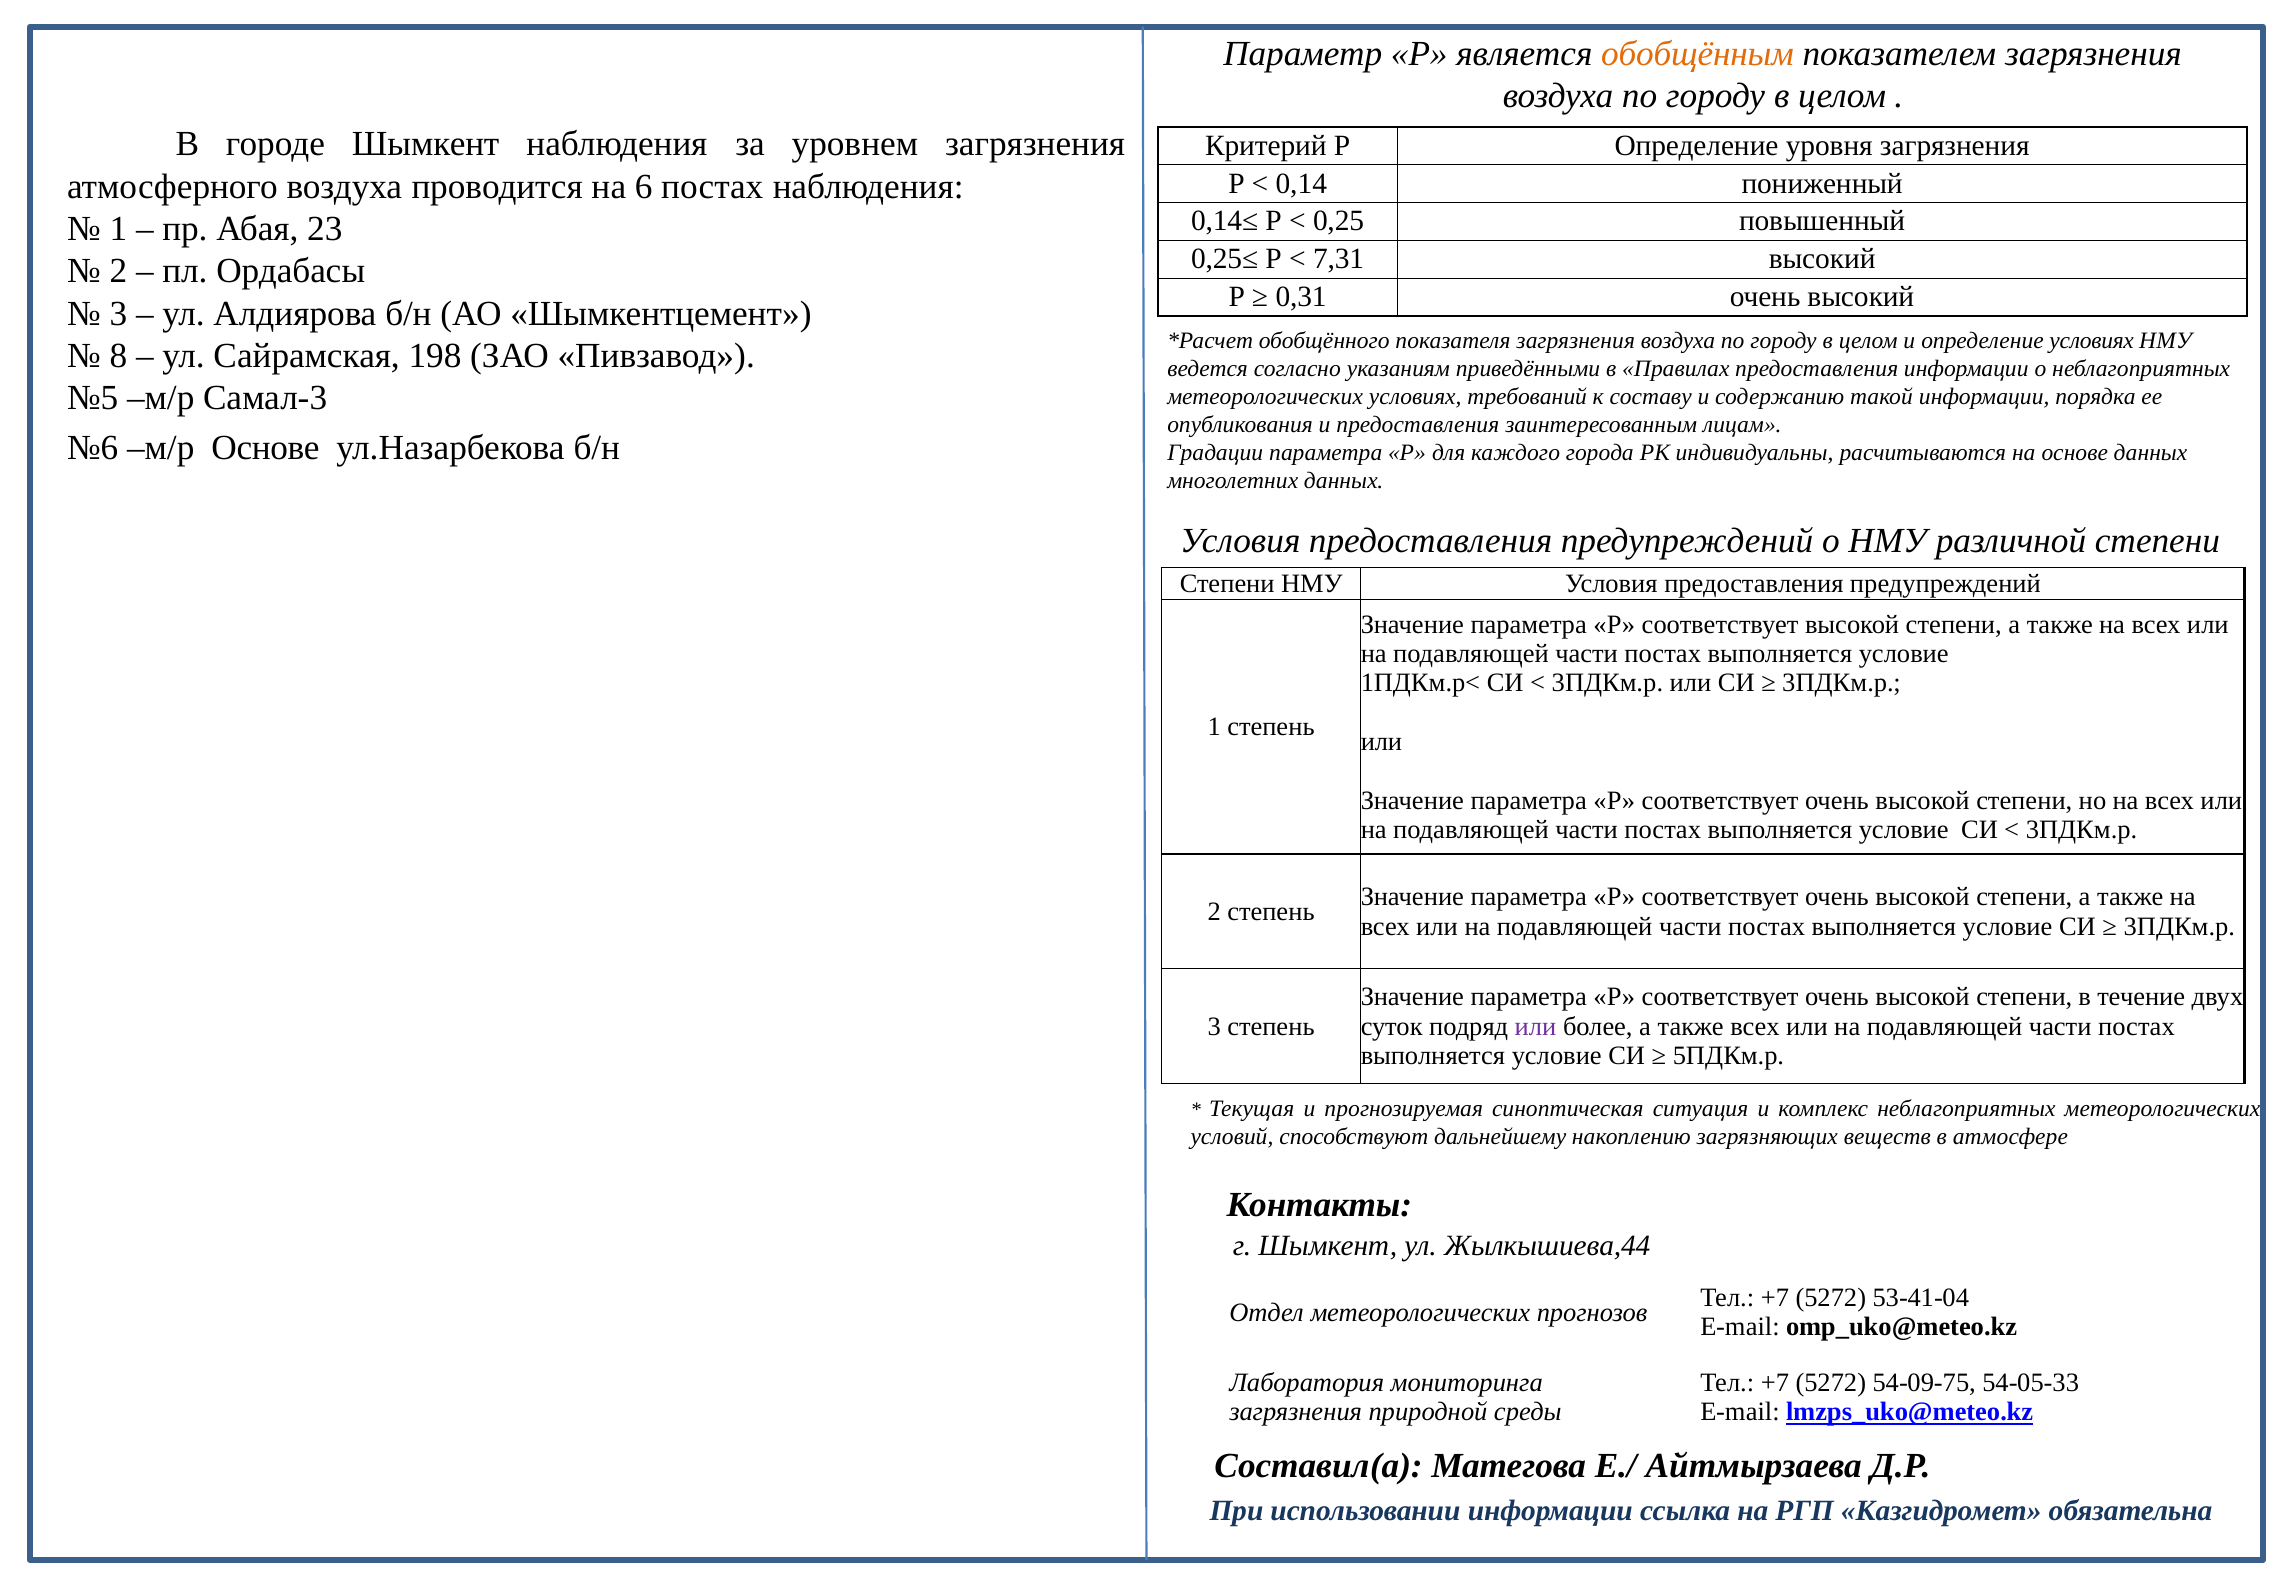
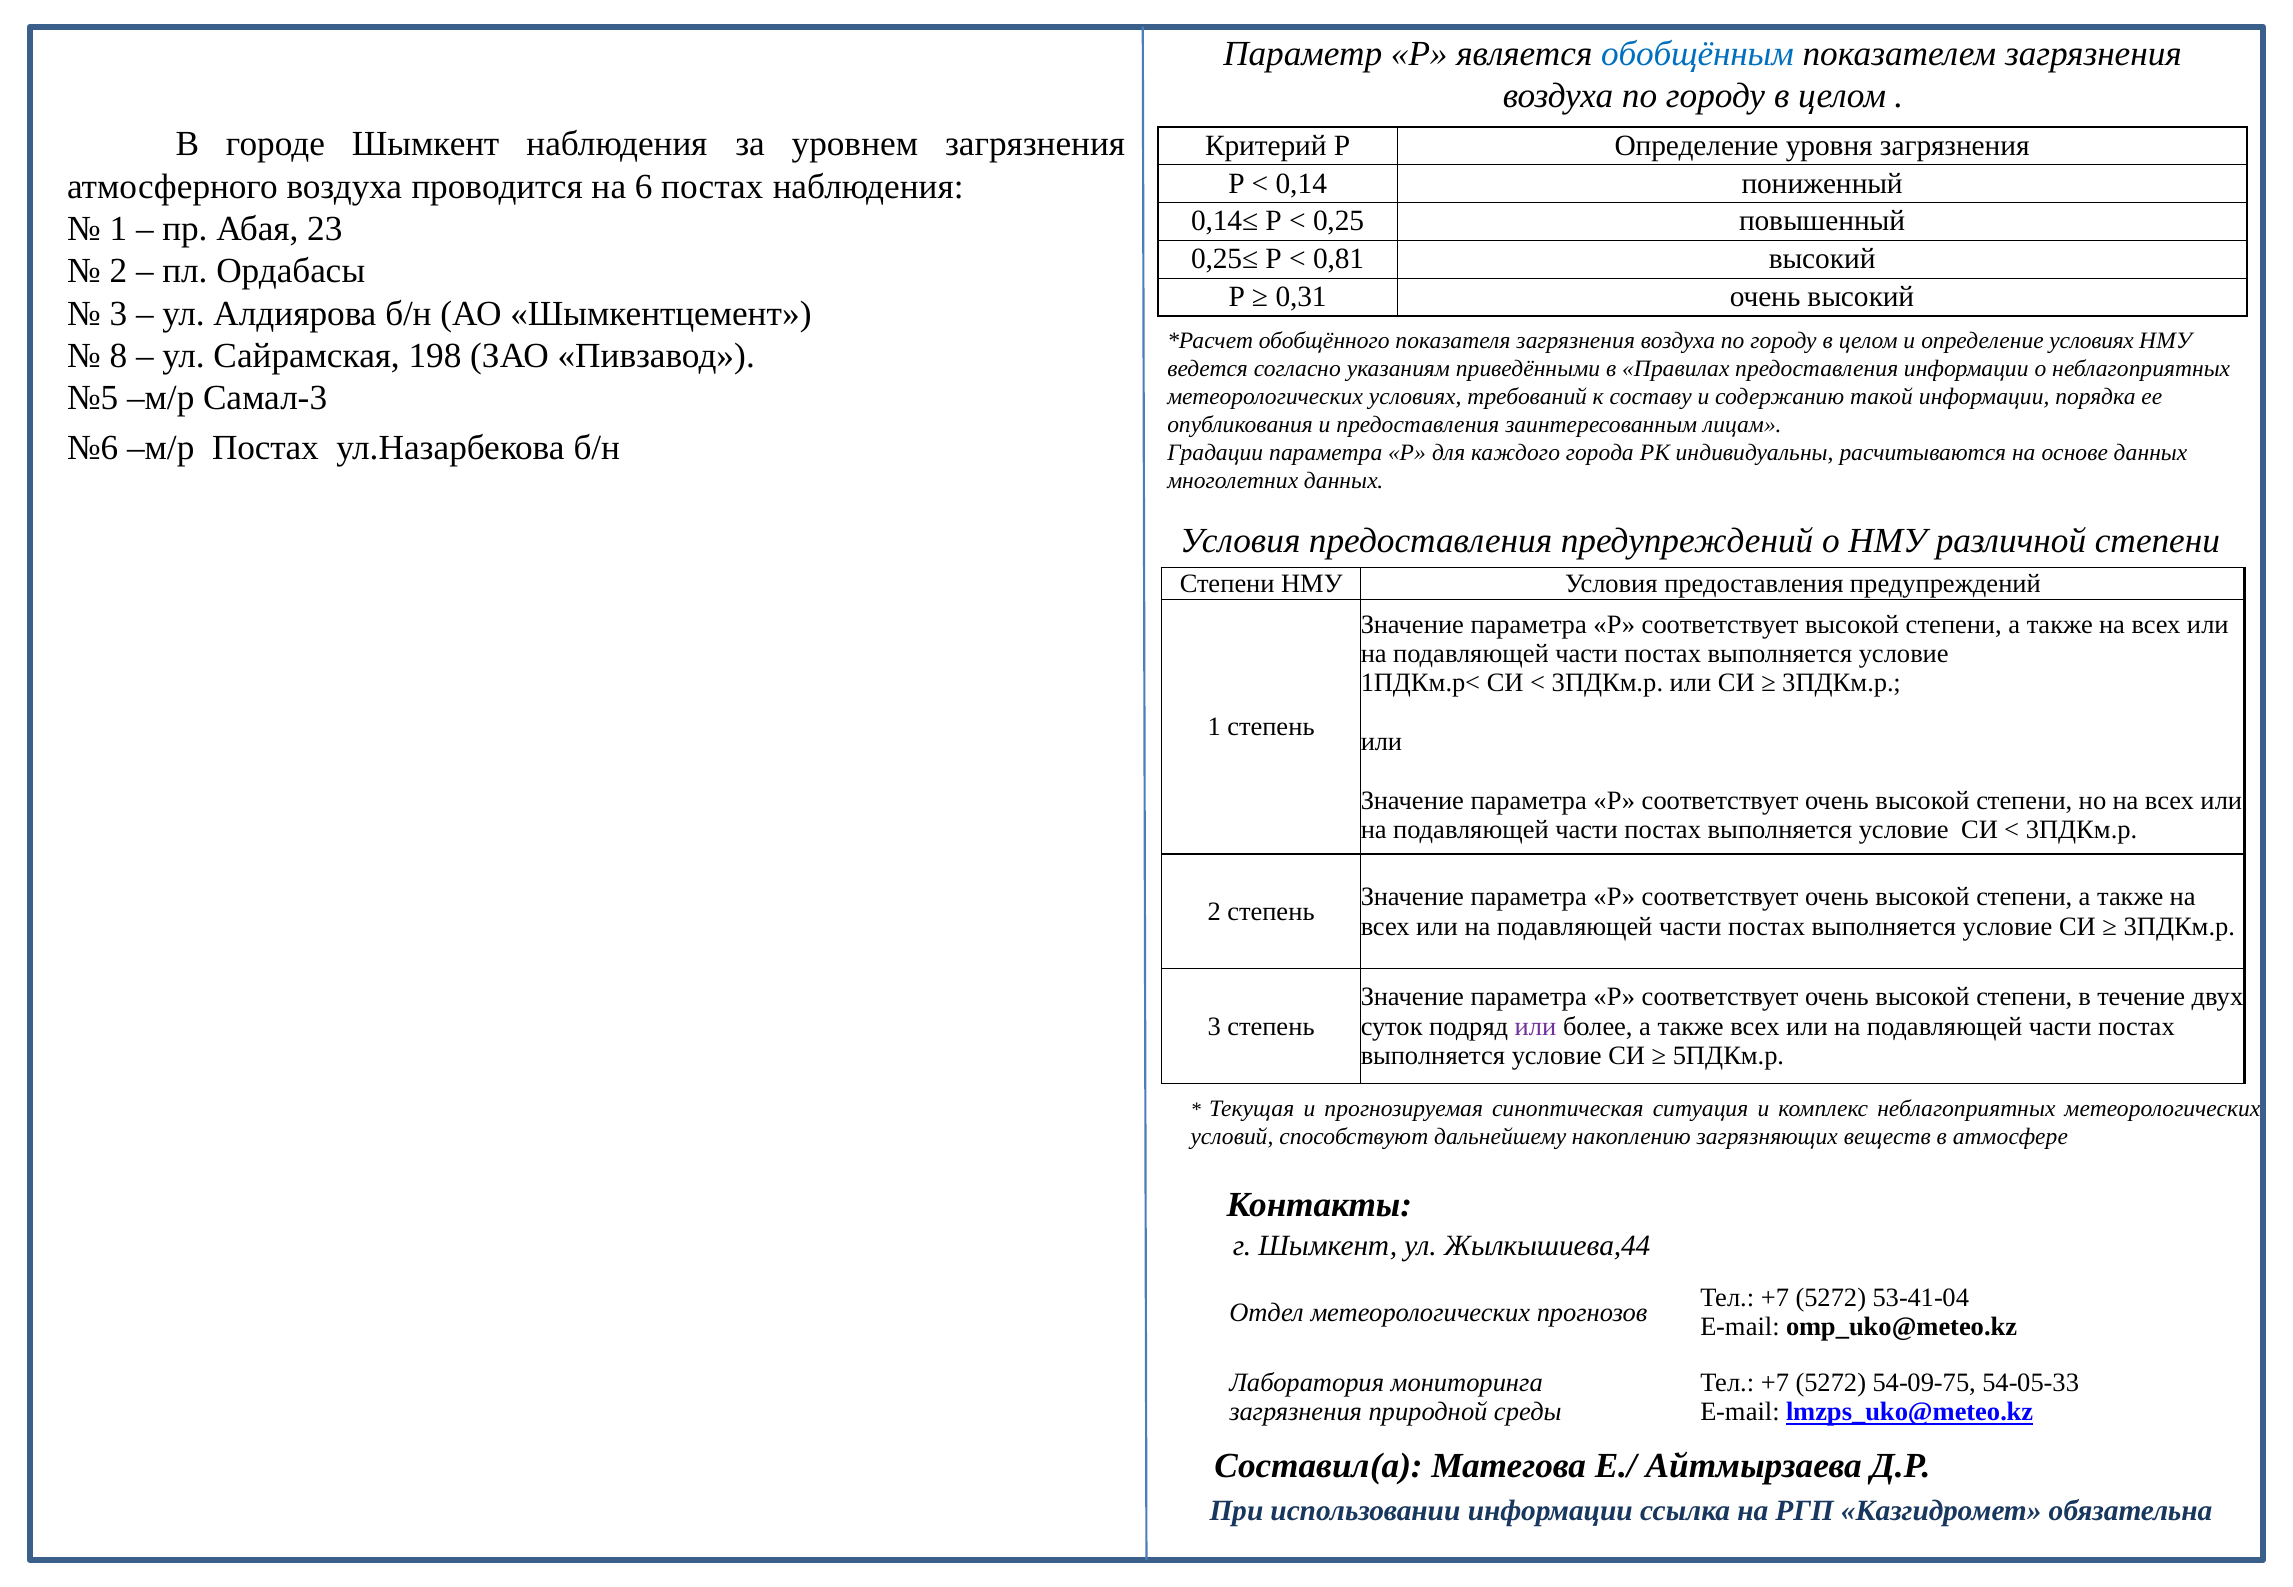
обобщённым colour: orange -> blue
7,31: 7,31 -> 0,81
м/р Основе: Основе -> Постах
